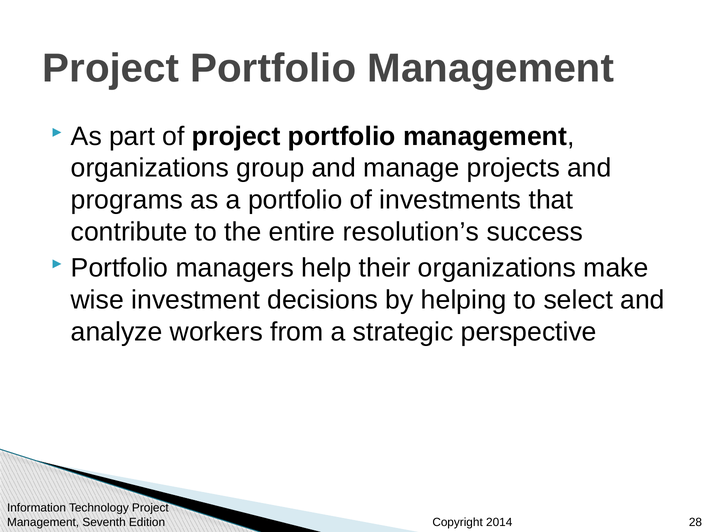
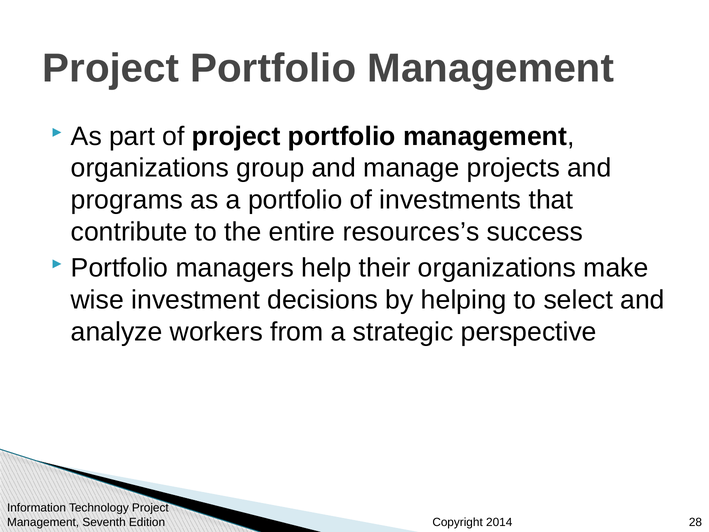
resolution’s: resolution’s -> resources’s
